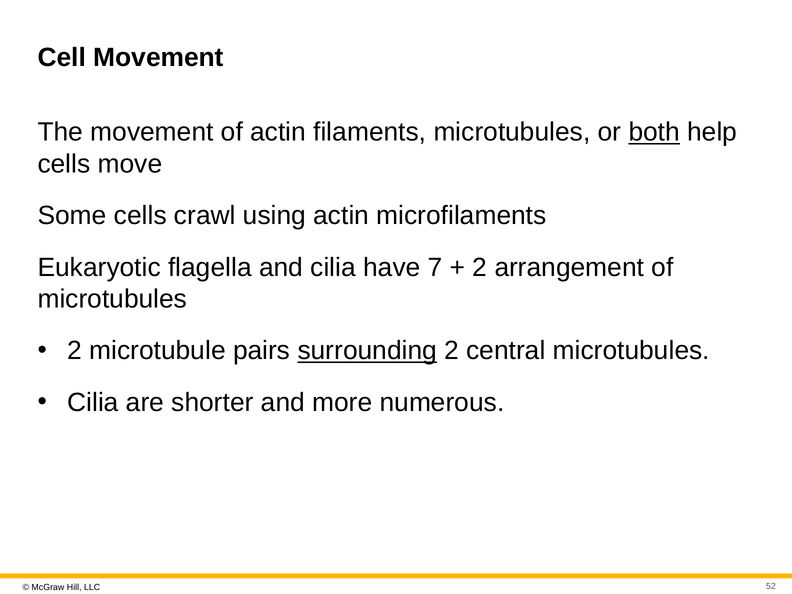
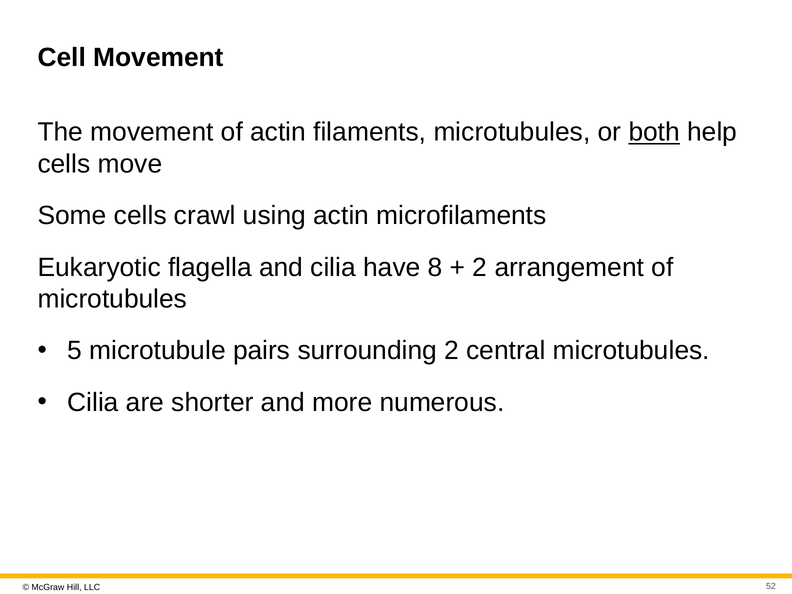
7: 7 -> 8
2 at (75, 351): 2 -> 5
surrounding underline: present -> none
